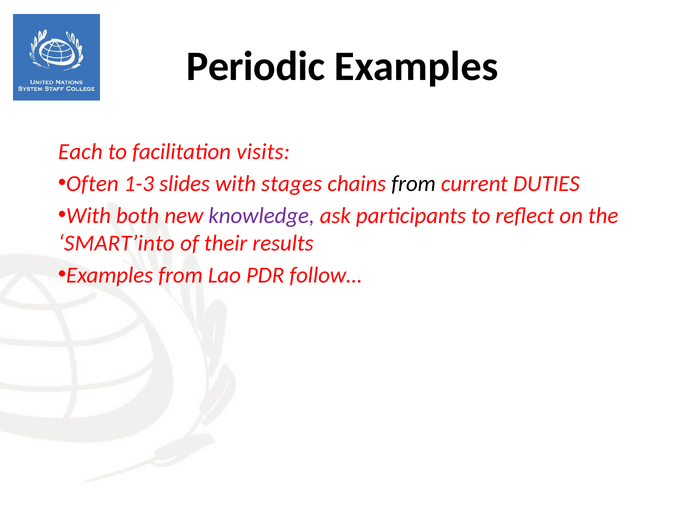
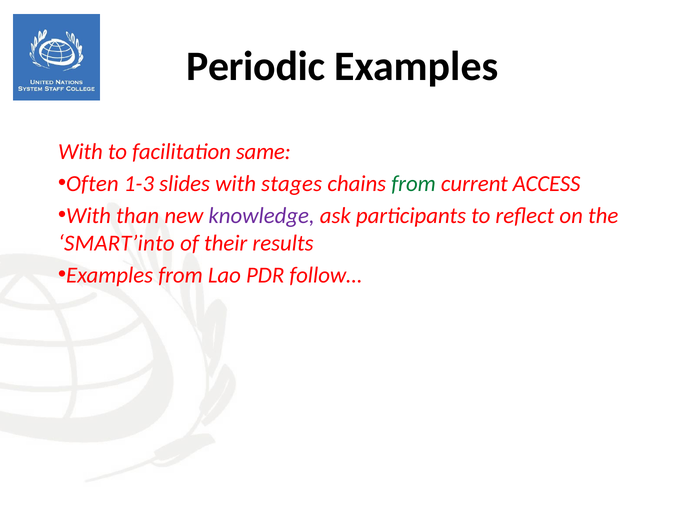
Each at (80, 152): Each -> With
visits: visits -> same
from at (414, 184) colour: black -> green
DUTIES: DUTIES -> ACCESS
both: both -> than
